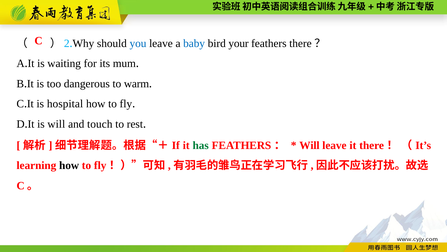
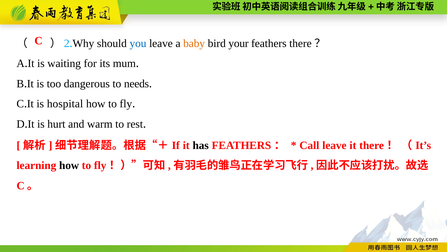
baby colour: blue -> orange
warm: warm -> needs
is will: will -> hurt
touch: touch -> warm
has colour: green -> black
Will at (309, 145): Will -> Call
